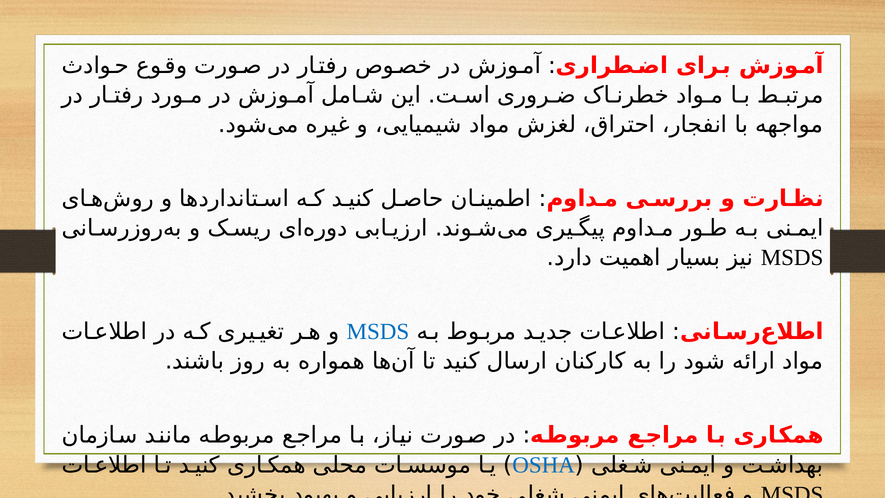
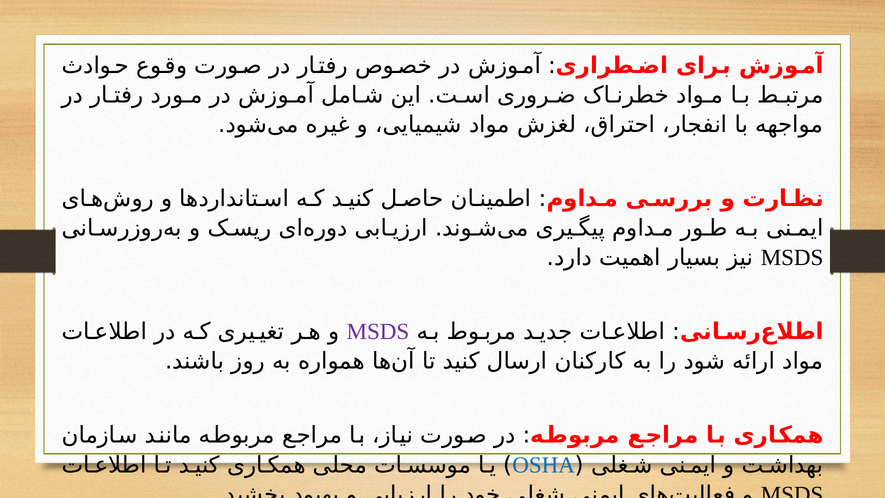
MSDS at (378, 332) colour: blue -> purple
